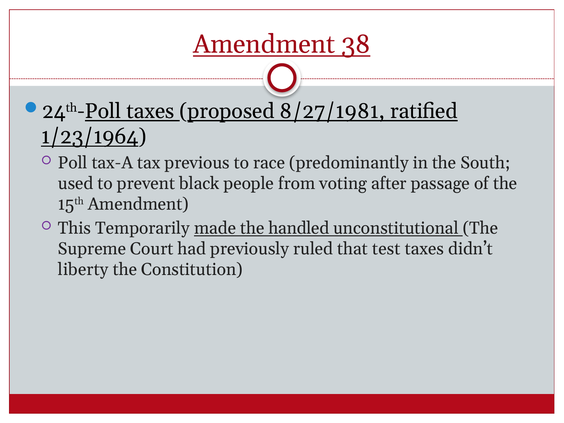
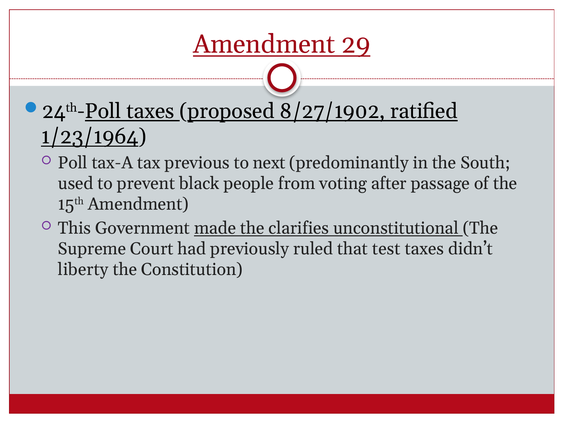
38: 38 -> 29
8/27/1981: 8/27/1981 -> 8/27/1902
race: race -> next
Temporarily: Temporarily -> Government
handled: handled -> clarifies
